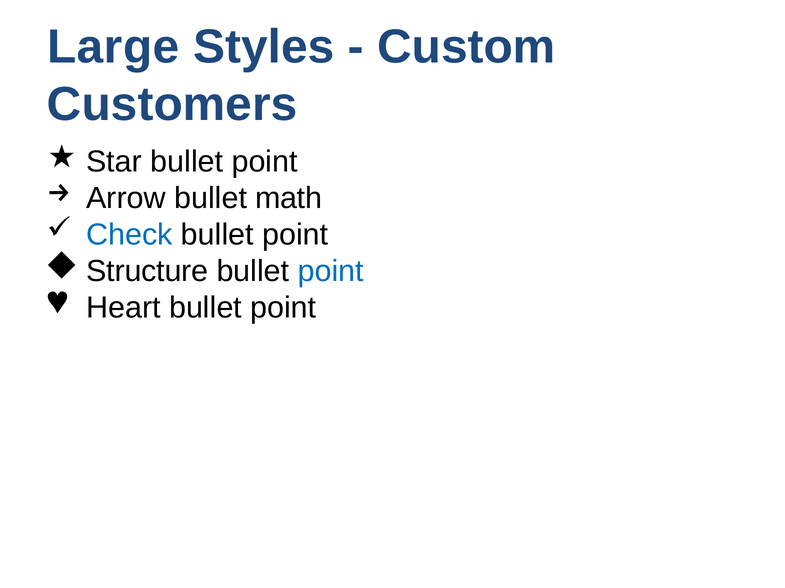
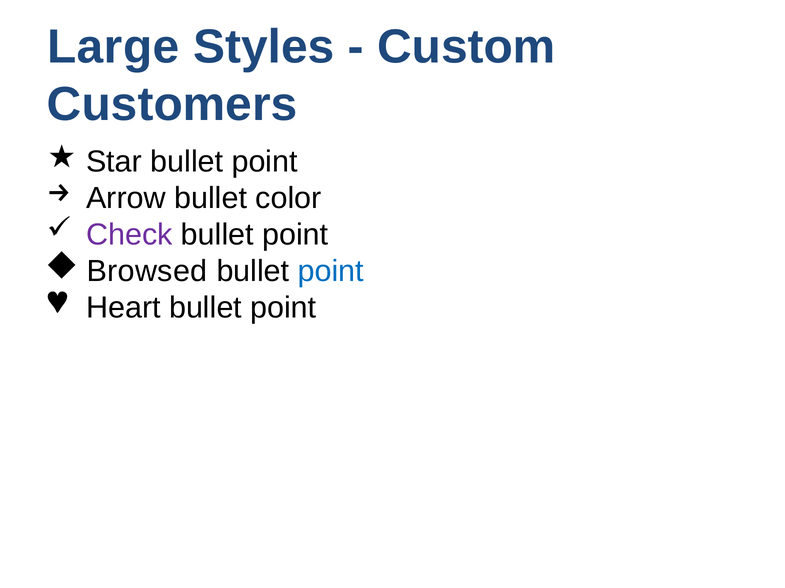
math: math -> color
Check colour: blue -> purple
Structure: Structure -> Browsed
